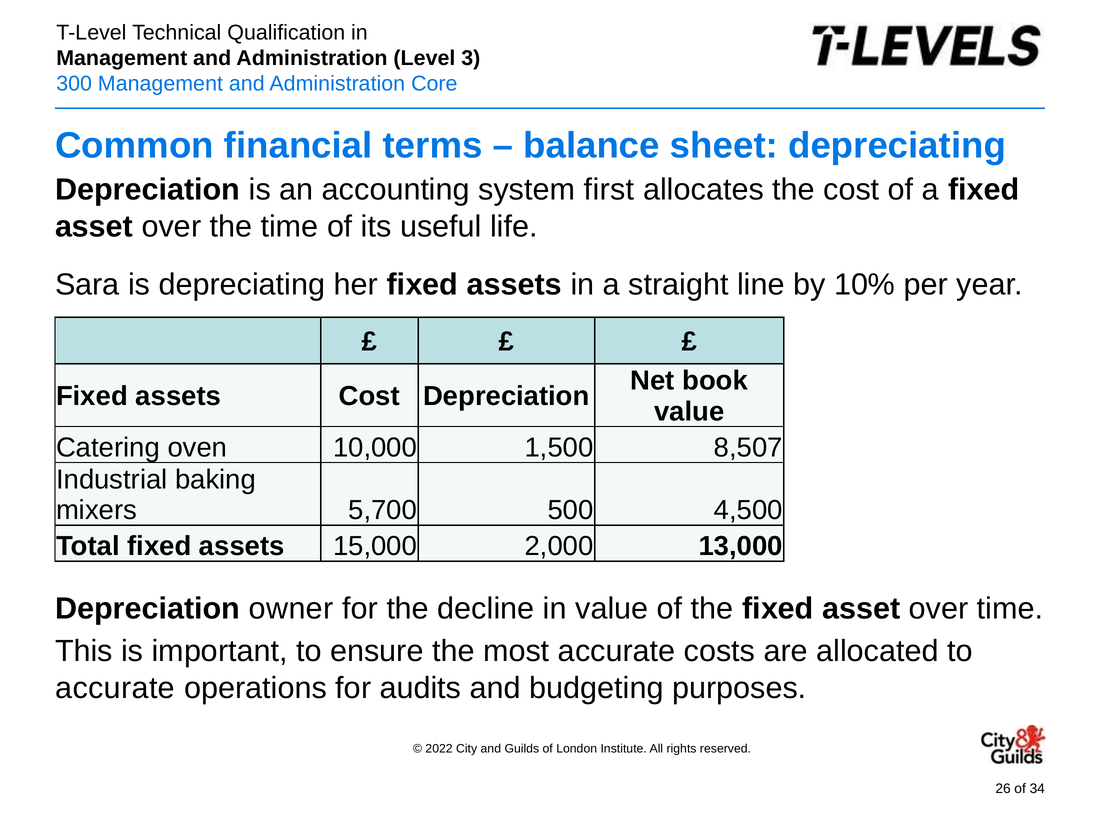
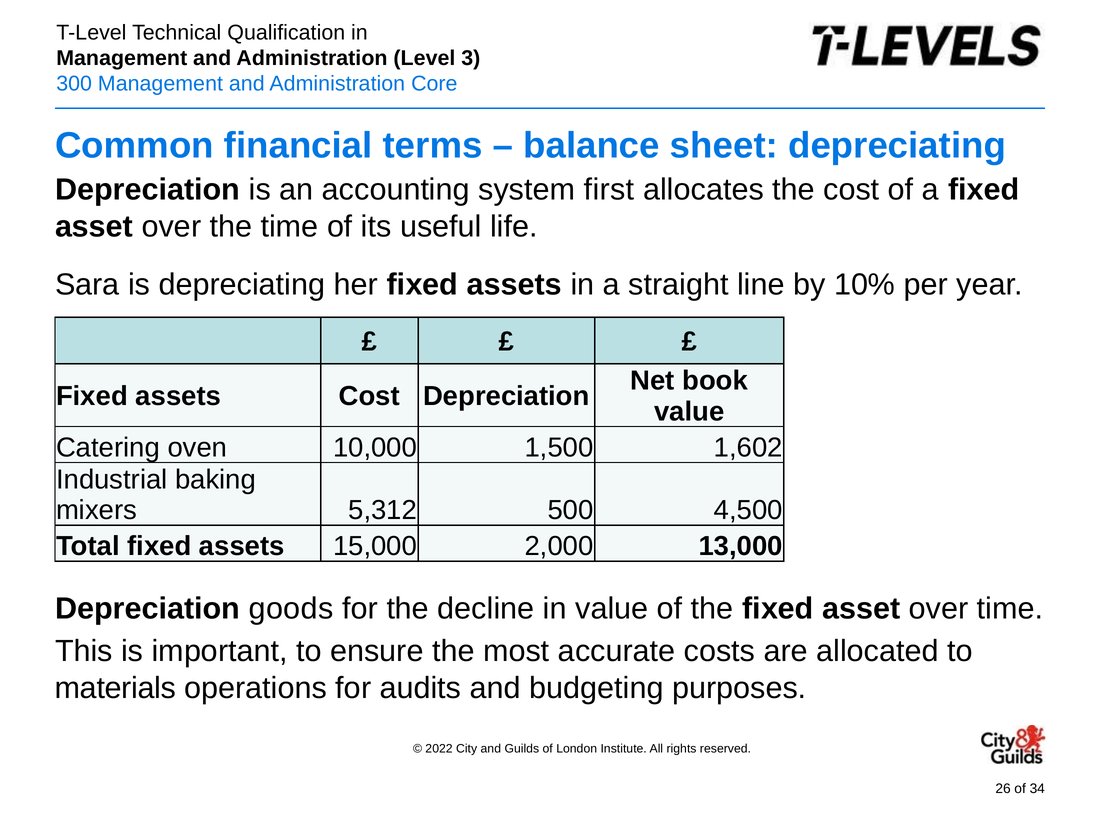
8,507: 8,507 -> 1,602
5,700: 5,700 -> 5,312
owner: owner -> goods
accurate at (115, 688): accurate -> materials
